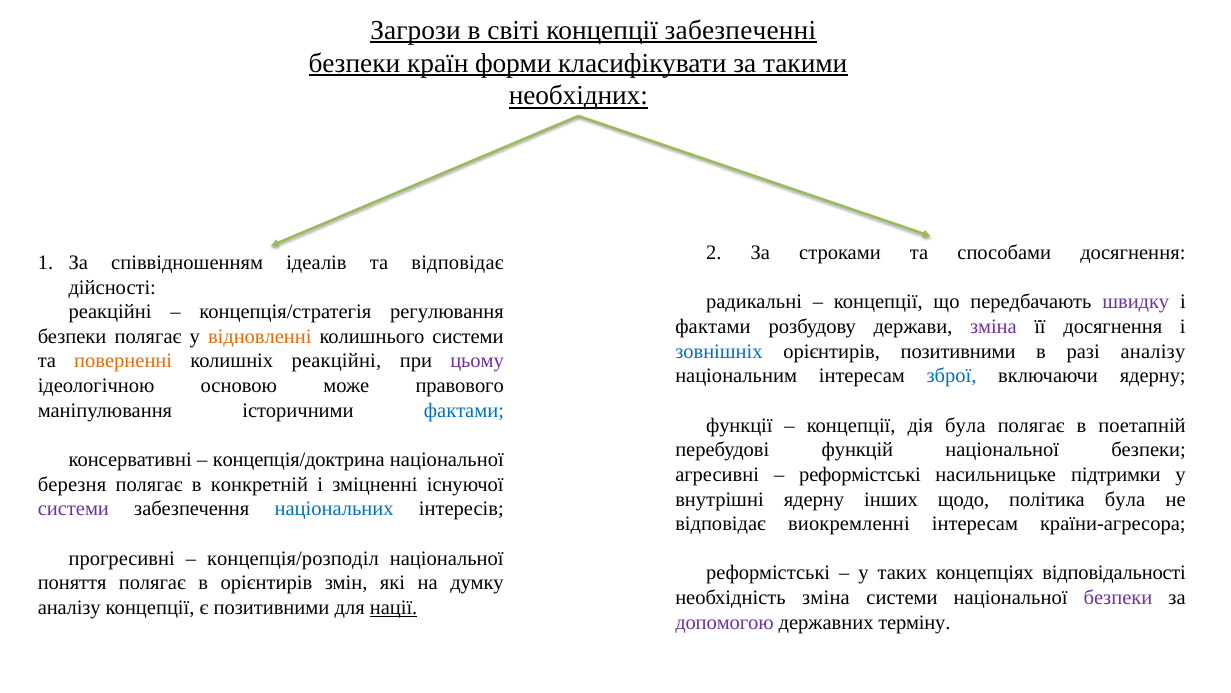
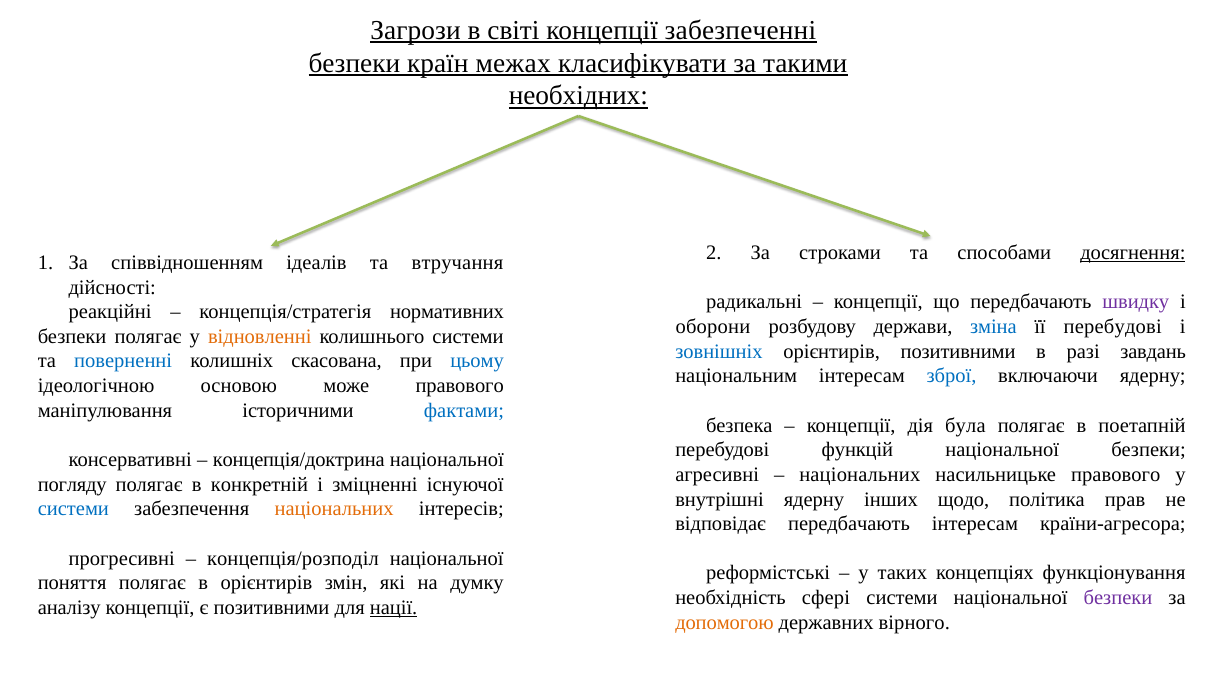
форми: форми -> межах
досягнення at (1133, 253) underline: none -> present
та відповідає: відповідає -> втручання
регулювання: регулювання -> нормативних
фактами at (713, 326): фактами -> оборони
зміна at (993, 326) colour: purple -> blue
її досягнення: досягнення -> перебудові
разі аналізу: аналізу -> завдань
поверненні colour: orange -> blue
колишніх реакційні: реакційні -> скасована
цьому colour: purple -> blue
функції: функції -> безпека
реформістські at (860, 474): реформістські -> національних
насильницьке підтримки: підтримки -> правового
березня: березня -> погляду
політика була: була -> прав
системи at (73, 509) colour: purple -> blue
національних at (334, 509) colour: blue -> orange
відповідає виокремленні: виокремленні -> передбачають
відповідальності: відповідальності -> функціонування
необхідність зміна: зміна -> сфері
допомогою colour: purple -> orange
терміну: терміну -> вірного
